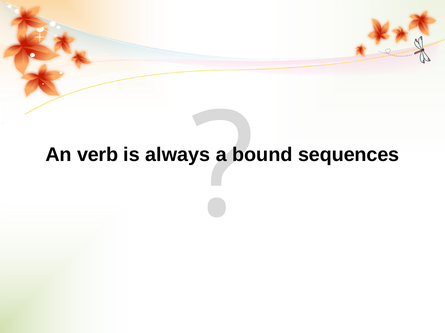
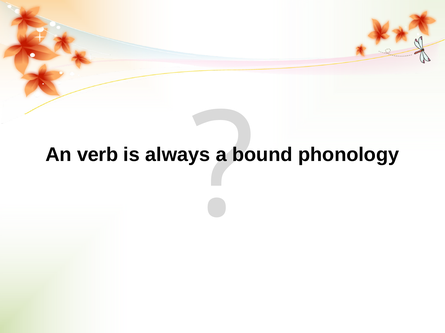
sequences: sequences -> phonology
